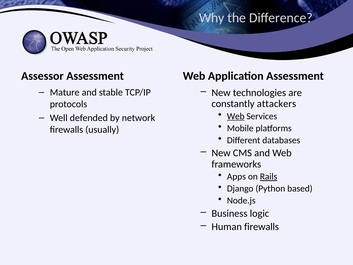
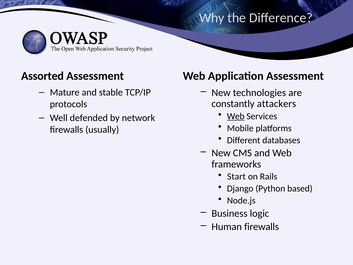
Assessor: Assessor -> Assorted
Apps: Apps -> Start
Rails underline: present -> none
